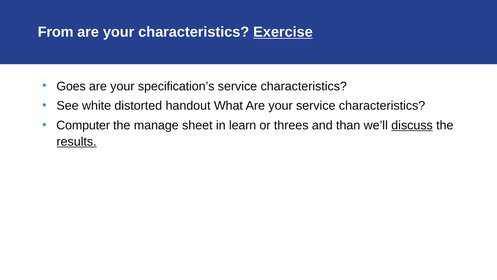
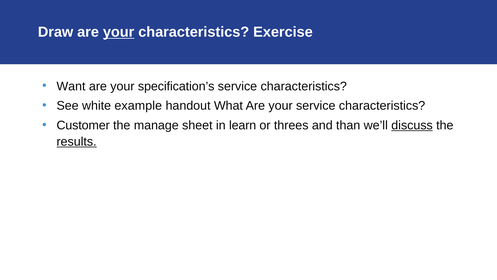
From: From -> Draw
your at (119, 32) underline: none -> present
Exercise underline: present -> none
Goes: Goes -> Want
distorted: distorted -> example
Computer: Computer -> Customer
